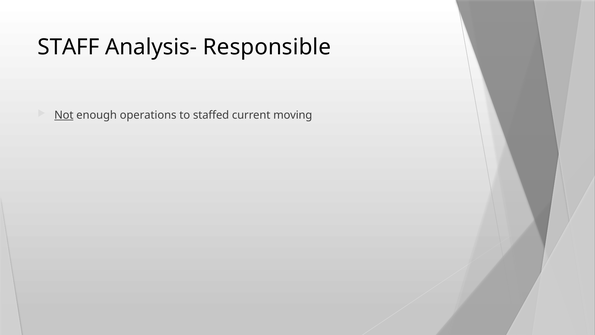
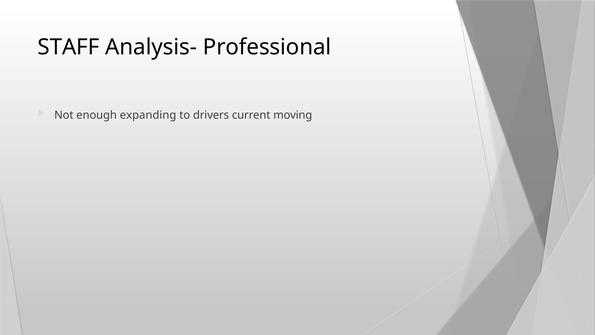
Responsible: Responsible -> Professional
Not underline: present -> none
operations: operations -> expanding
staffed: staffed -> drivers
